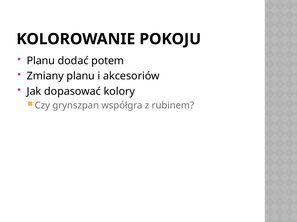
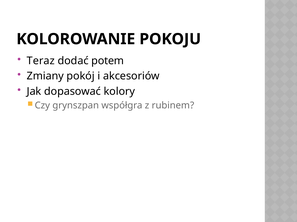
Planu at (41, 61): Planu -> Teraz
Zmiany planu: planu -> pokój
